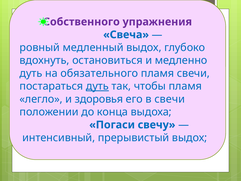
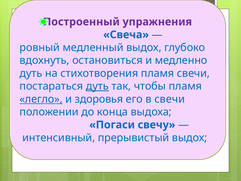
Собственного: Собственного -> Построенный
обязательного: обязательного -> стихотворения
легло underline: none -> present
